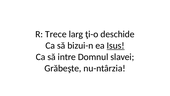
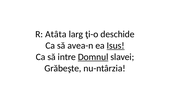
Trece: Trece -> Atâta
bizui-n: bizui-n -> avea-n
Domnul underline: none -> present
